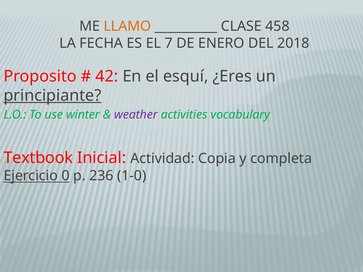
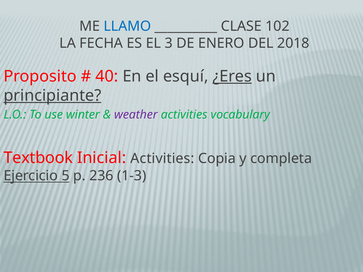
LLAMO colour: orange -> blue
458: 458 -> 102
7: 7 -> 3
42: 42 -> 40
¿Eres underline: none -> present
Inicial Actividad: Actividad -> Activities
0: 0 -> 5
1-0: 1-0 -> 1-3
